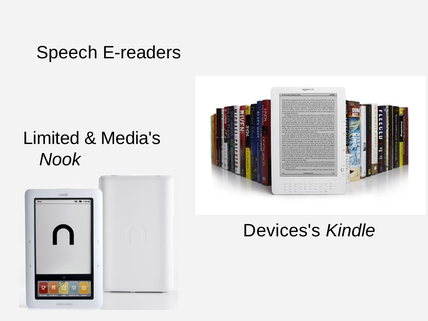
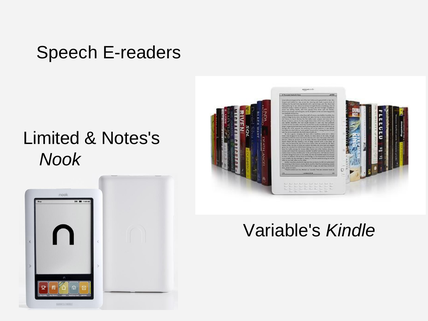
Media's: Media's -> Notes's
Devices's: Devices's -> Variable's
